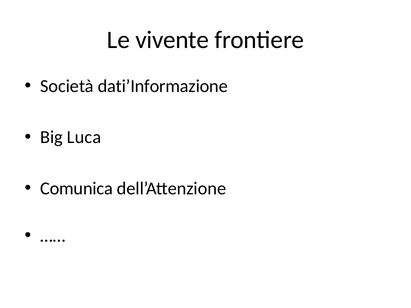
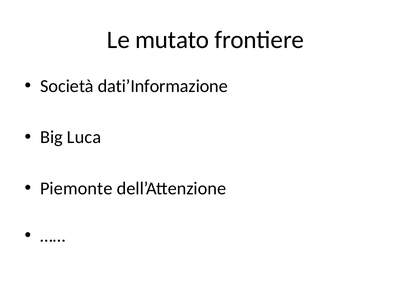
vivente: vivente -> mutato
Comunica: Comunica -> Piemonte
